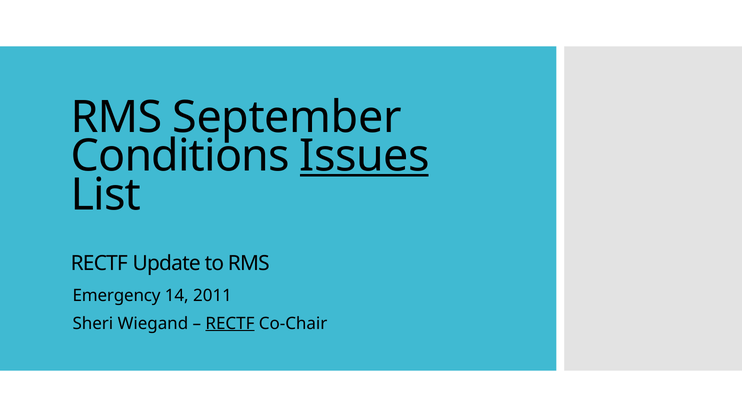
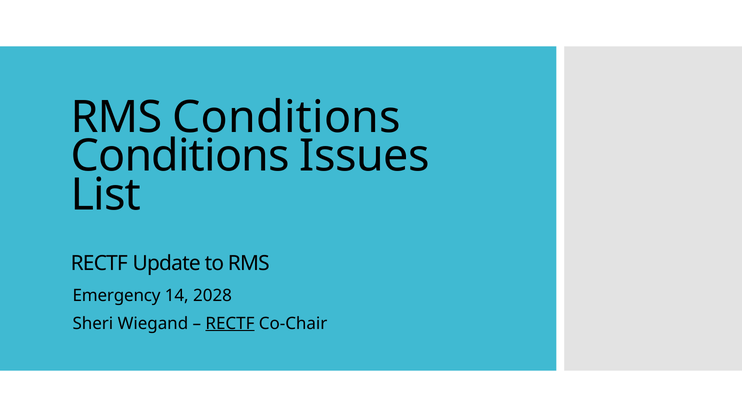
RMS September: September -> Conditions
Issues underline: present -> none
2011: 2011 -> 2028
